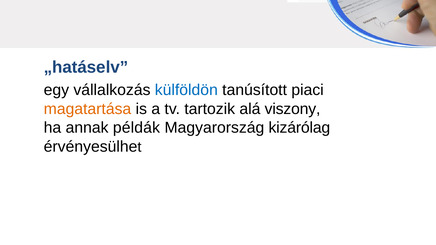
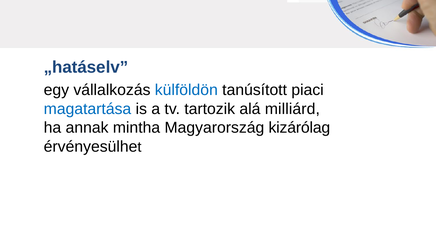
magatartása colour: orange -> blue
viszony: viszony -> milliárd
példák: példák -> mintha
